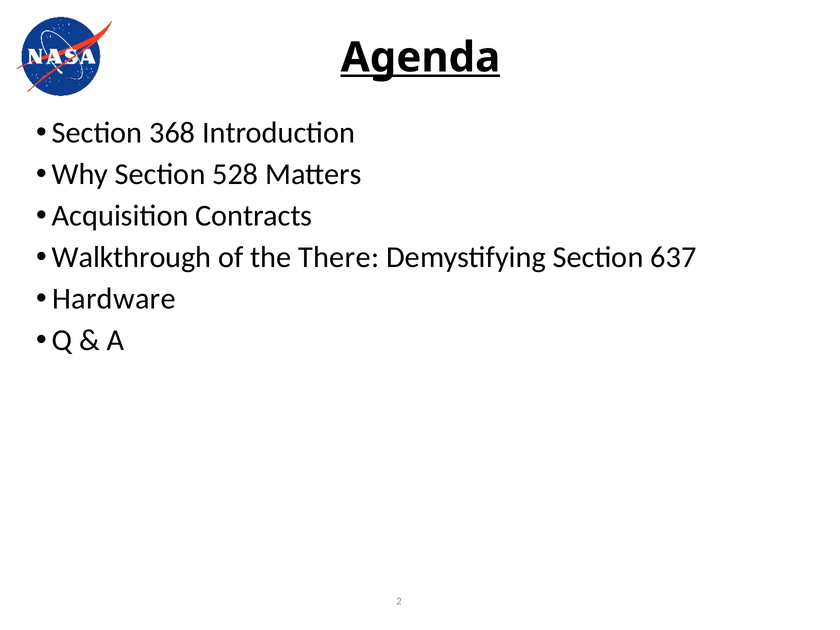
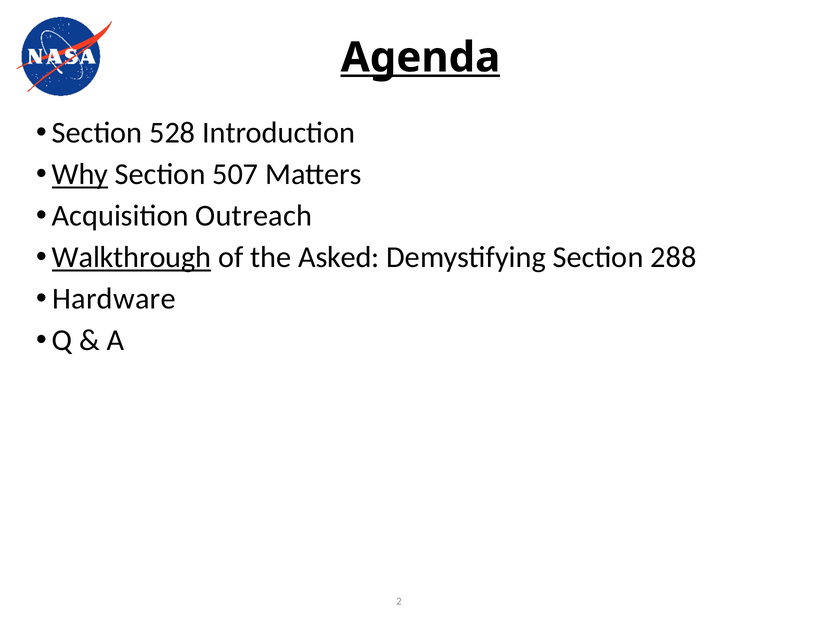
368: 368 -> 528
Why underline: none -> present
528: 528 -> 507
Contracts: Contracts -> Outreach
Walkthrough underline: none -> present
There: There -> Asked
637: 637 -> 288
